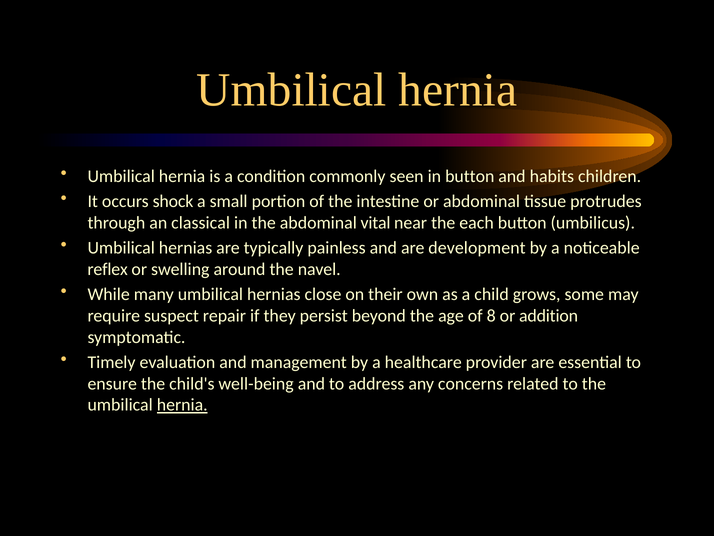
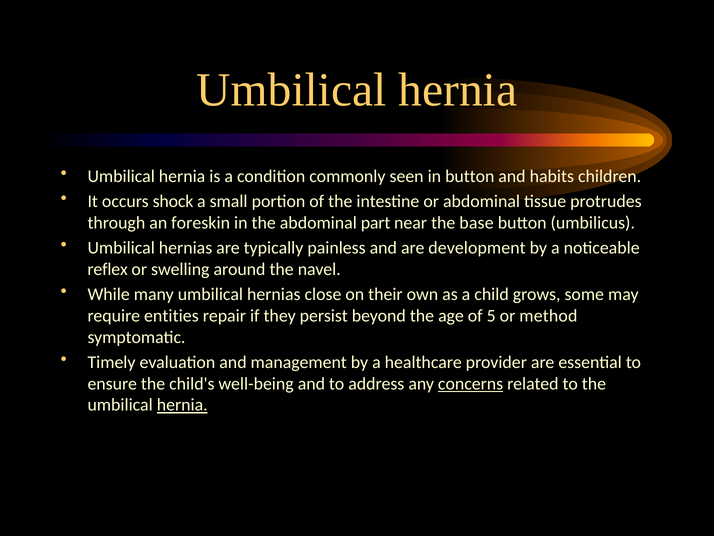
classical: classical -> foreskin
vital: vital -> part
each: each -> base
suspect: suspect -> entities
8: 8 -> 5
addition: addition -> method
concerns underline: none -> present
